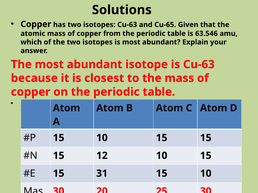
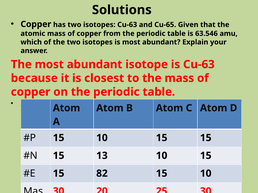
12: 12 -> 13
31: 31 -> 82
